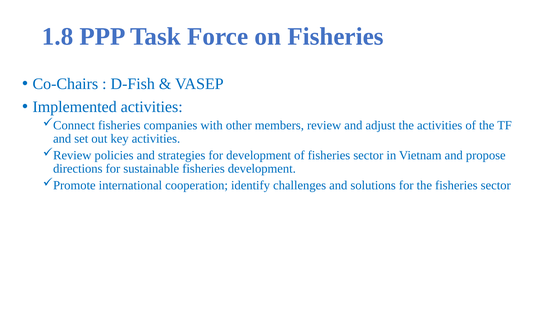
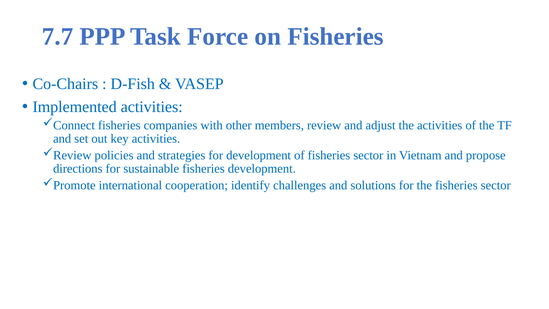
1.8: 1.8 -> 7.7
